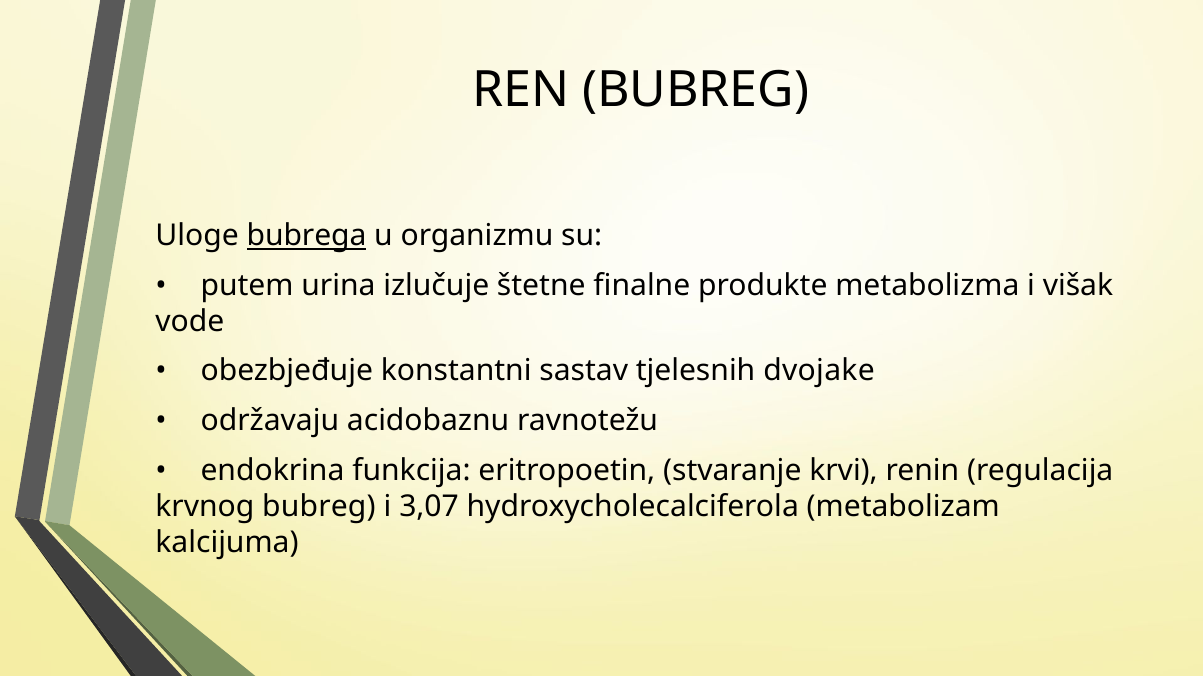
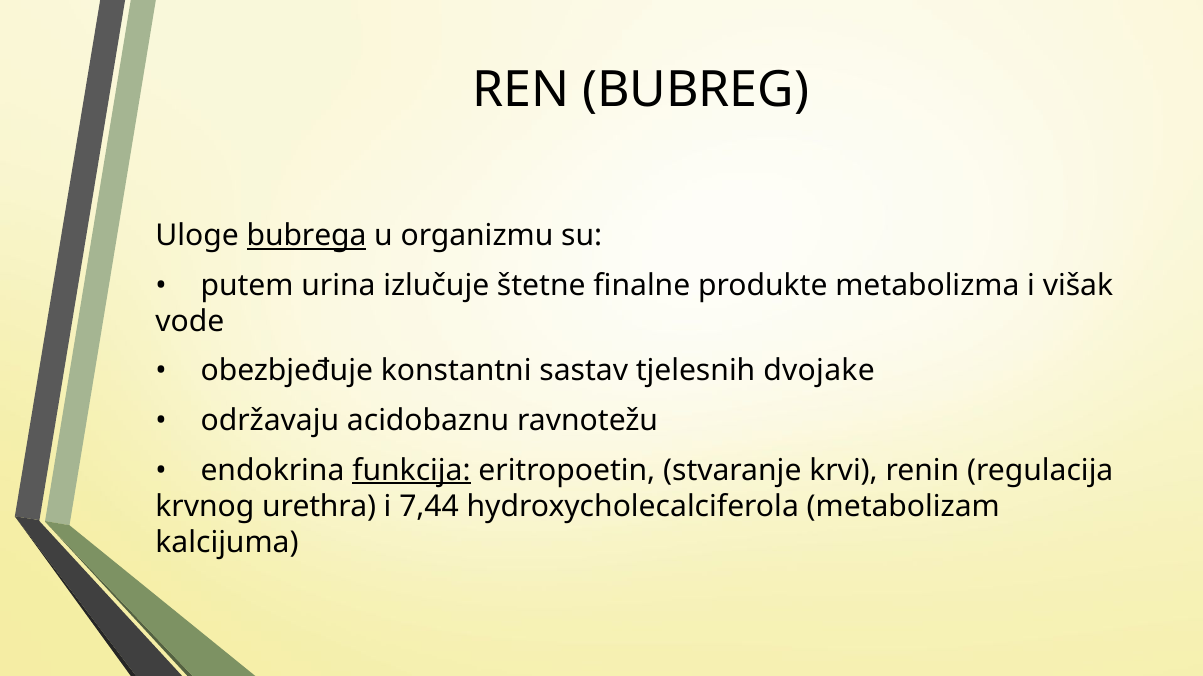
funkcija underline: none -> present
krvnog bubreg: bubreg -> urethra
3,07: 3,07 -> 7,44
